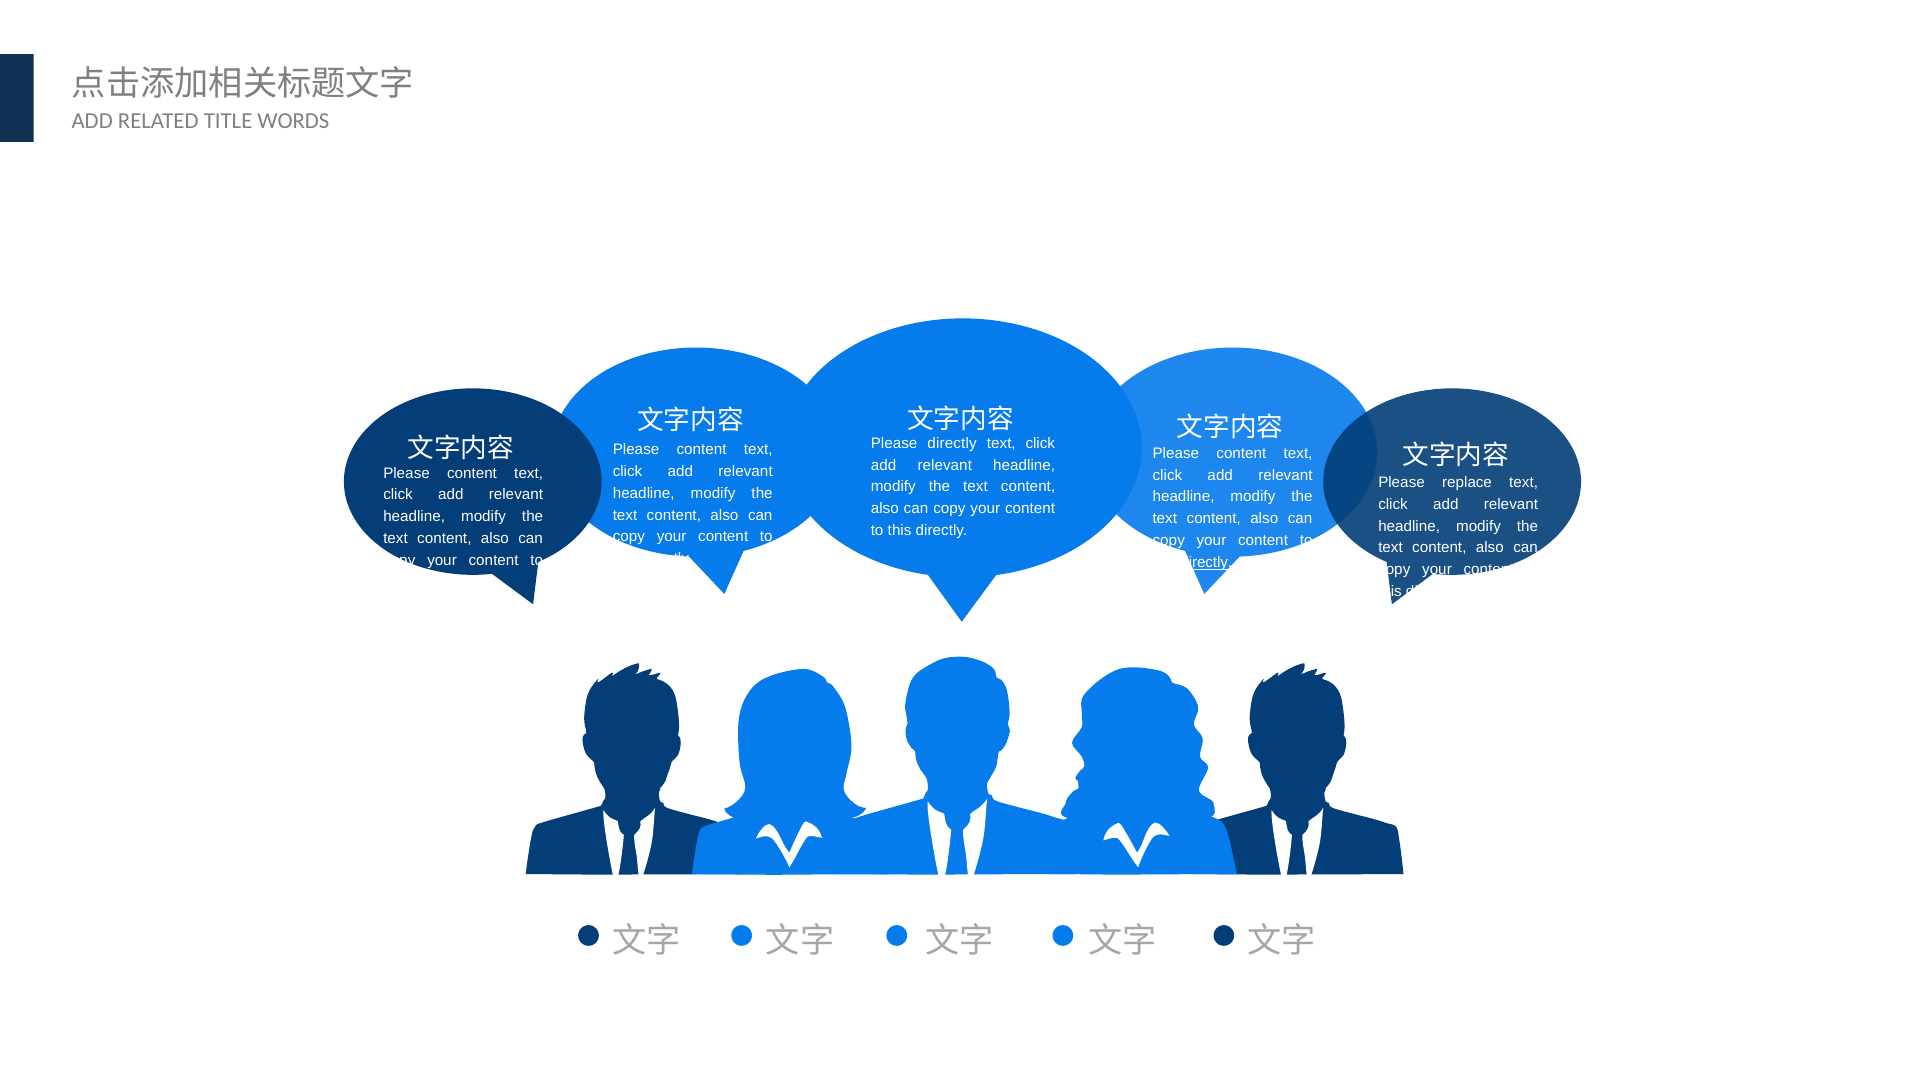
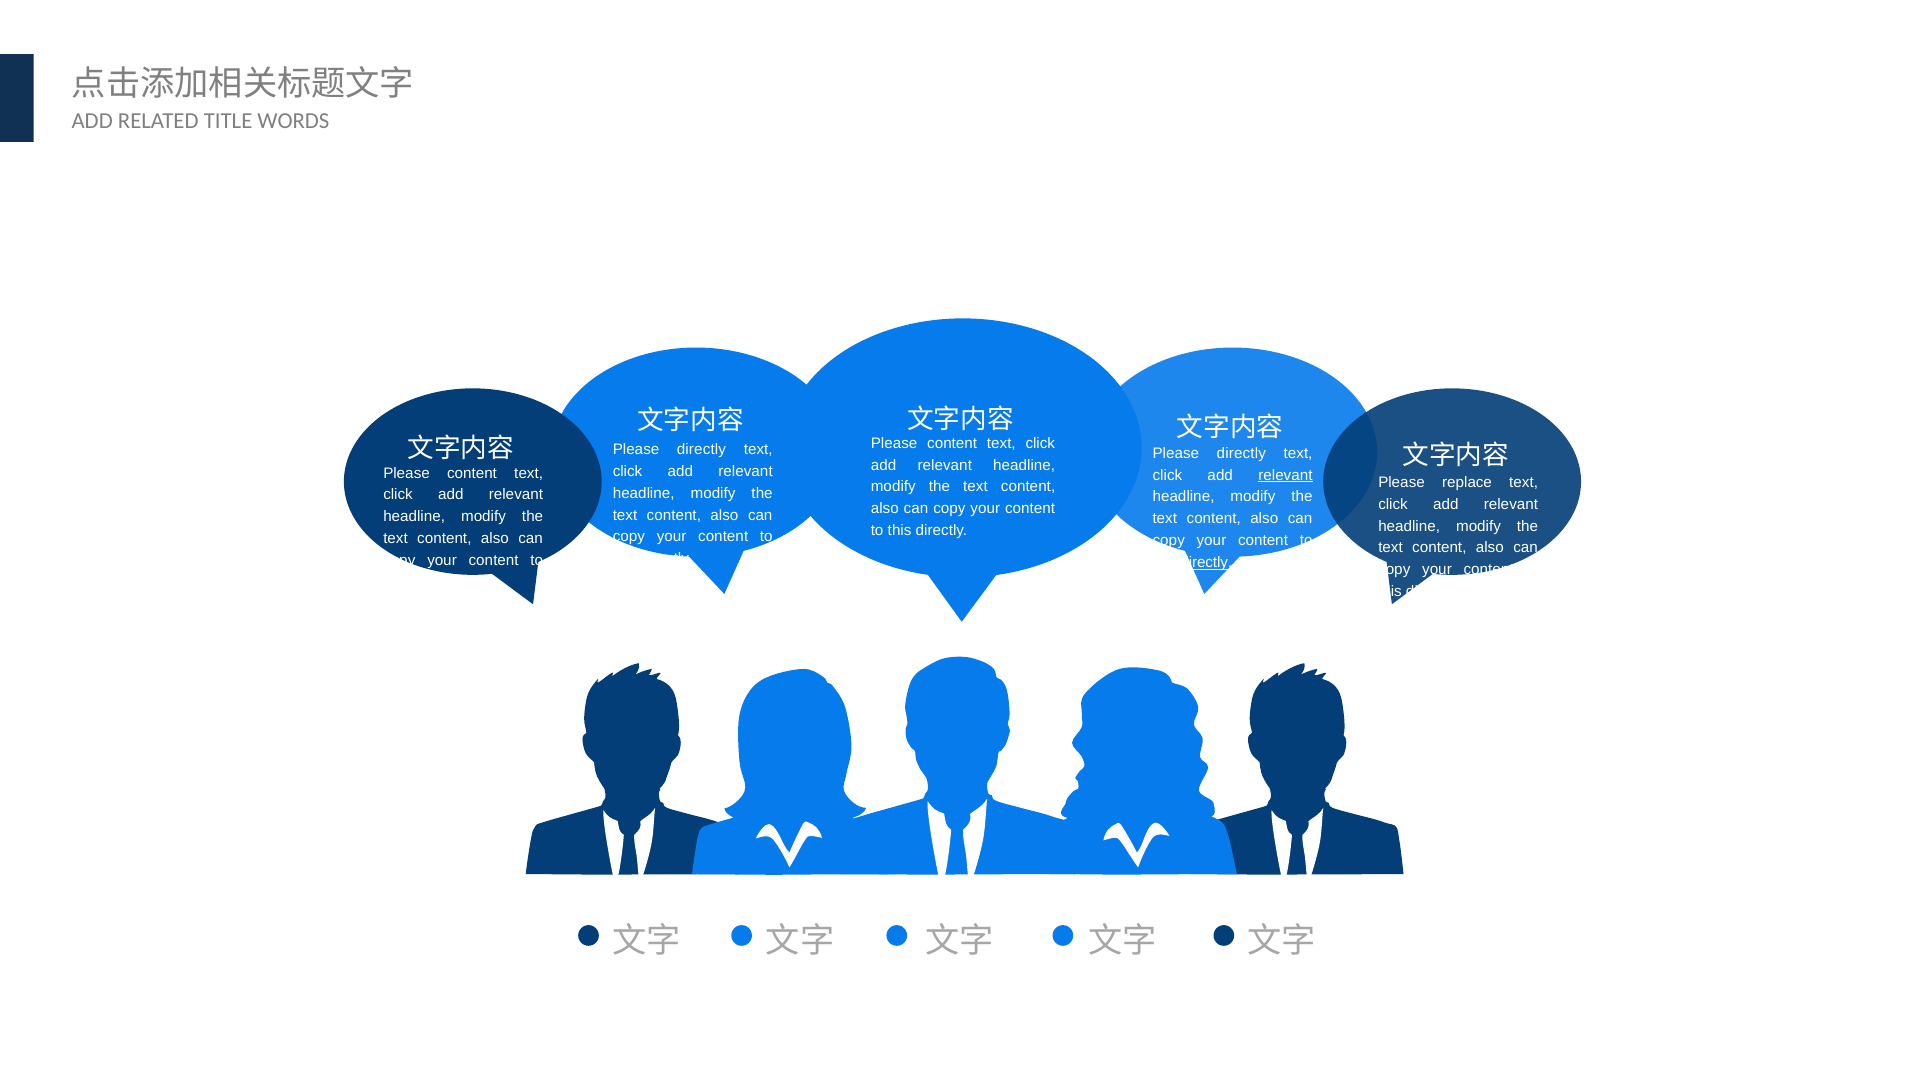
directly at (952, 443): directly -> content
content at (702, 450): content -> directly
content at (1241, 453): content -> directly
relevant at (1285, 475) underline: none -> present
